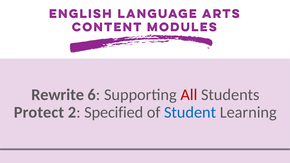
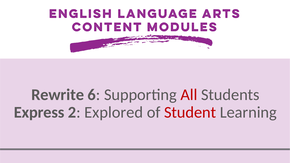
Protect: Protect -> Express
Specified: Specified -> Explored
Student colour: blue -> red
